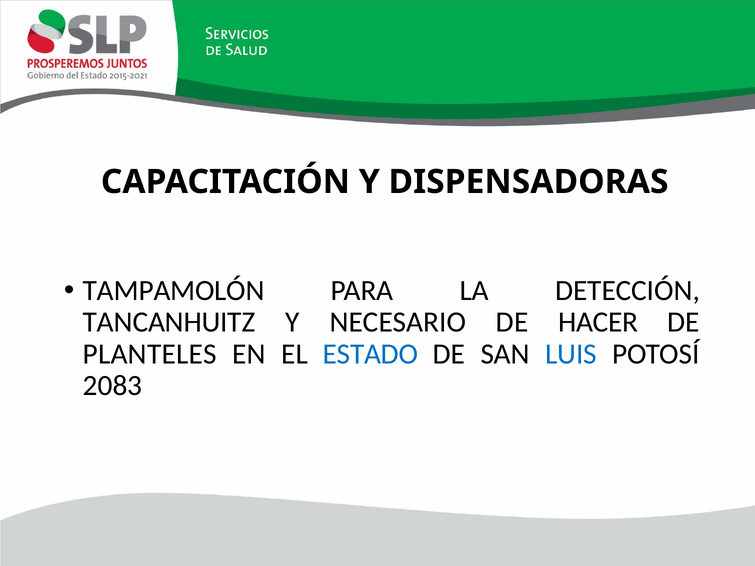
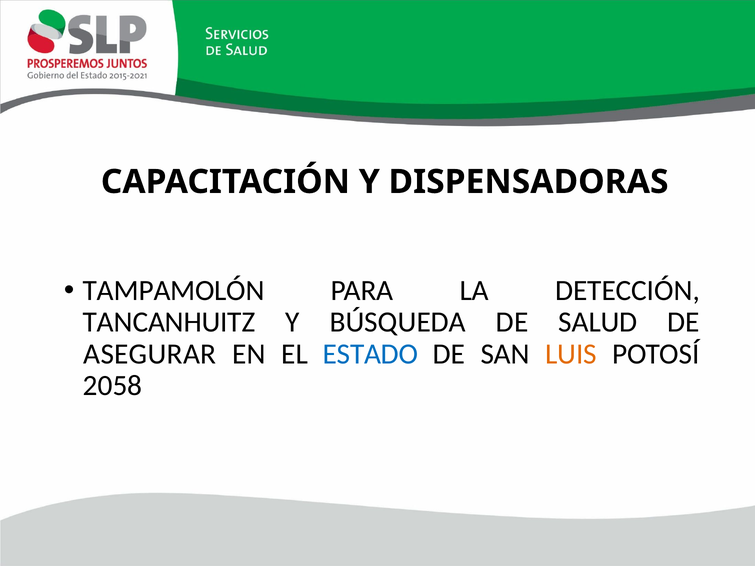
NECESARIO: NECESARIO -> BÚSQUEDA
HACER: HACER -> SALUD
PLANTELES: PLANTELES -> ASEGURAR
LUIS colour: blue -> orange
2083: 2083 -> 2058
